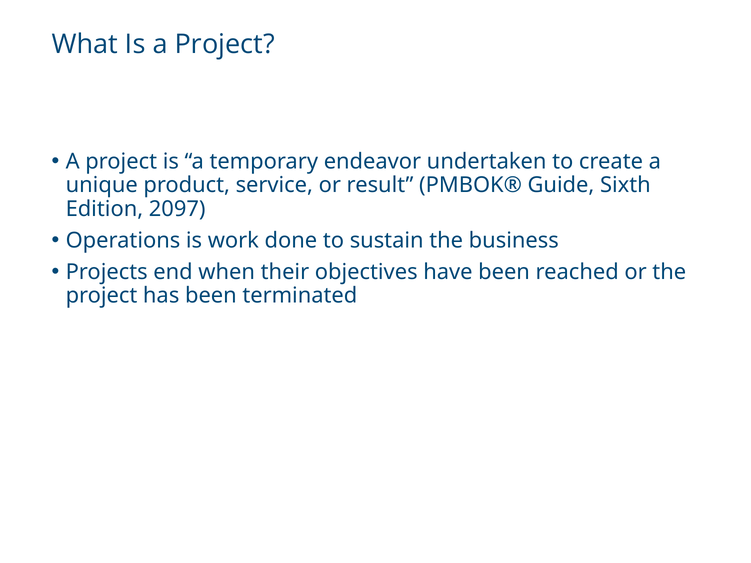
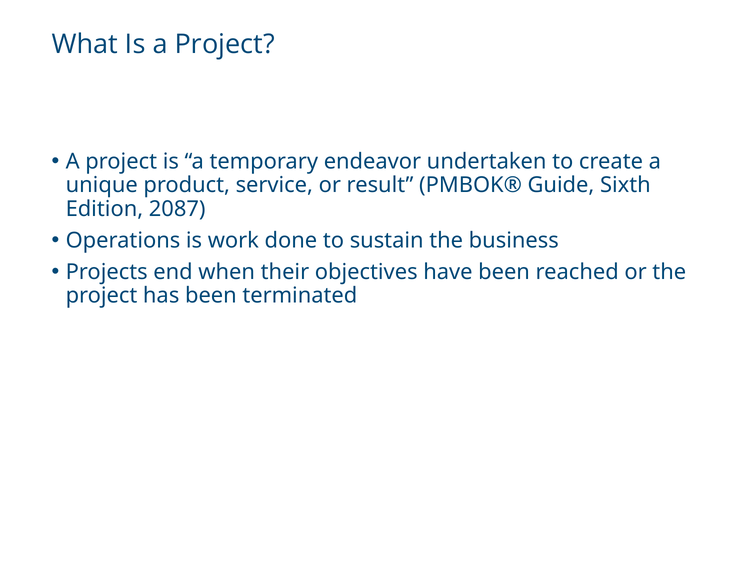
2097: 2097 -> 2087
